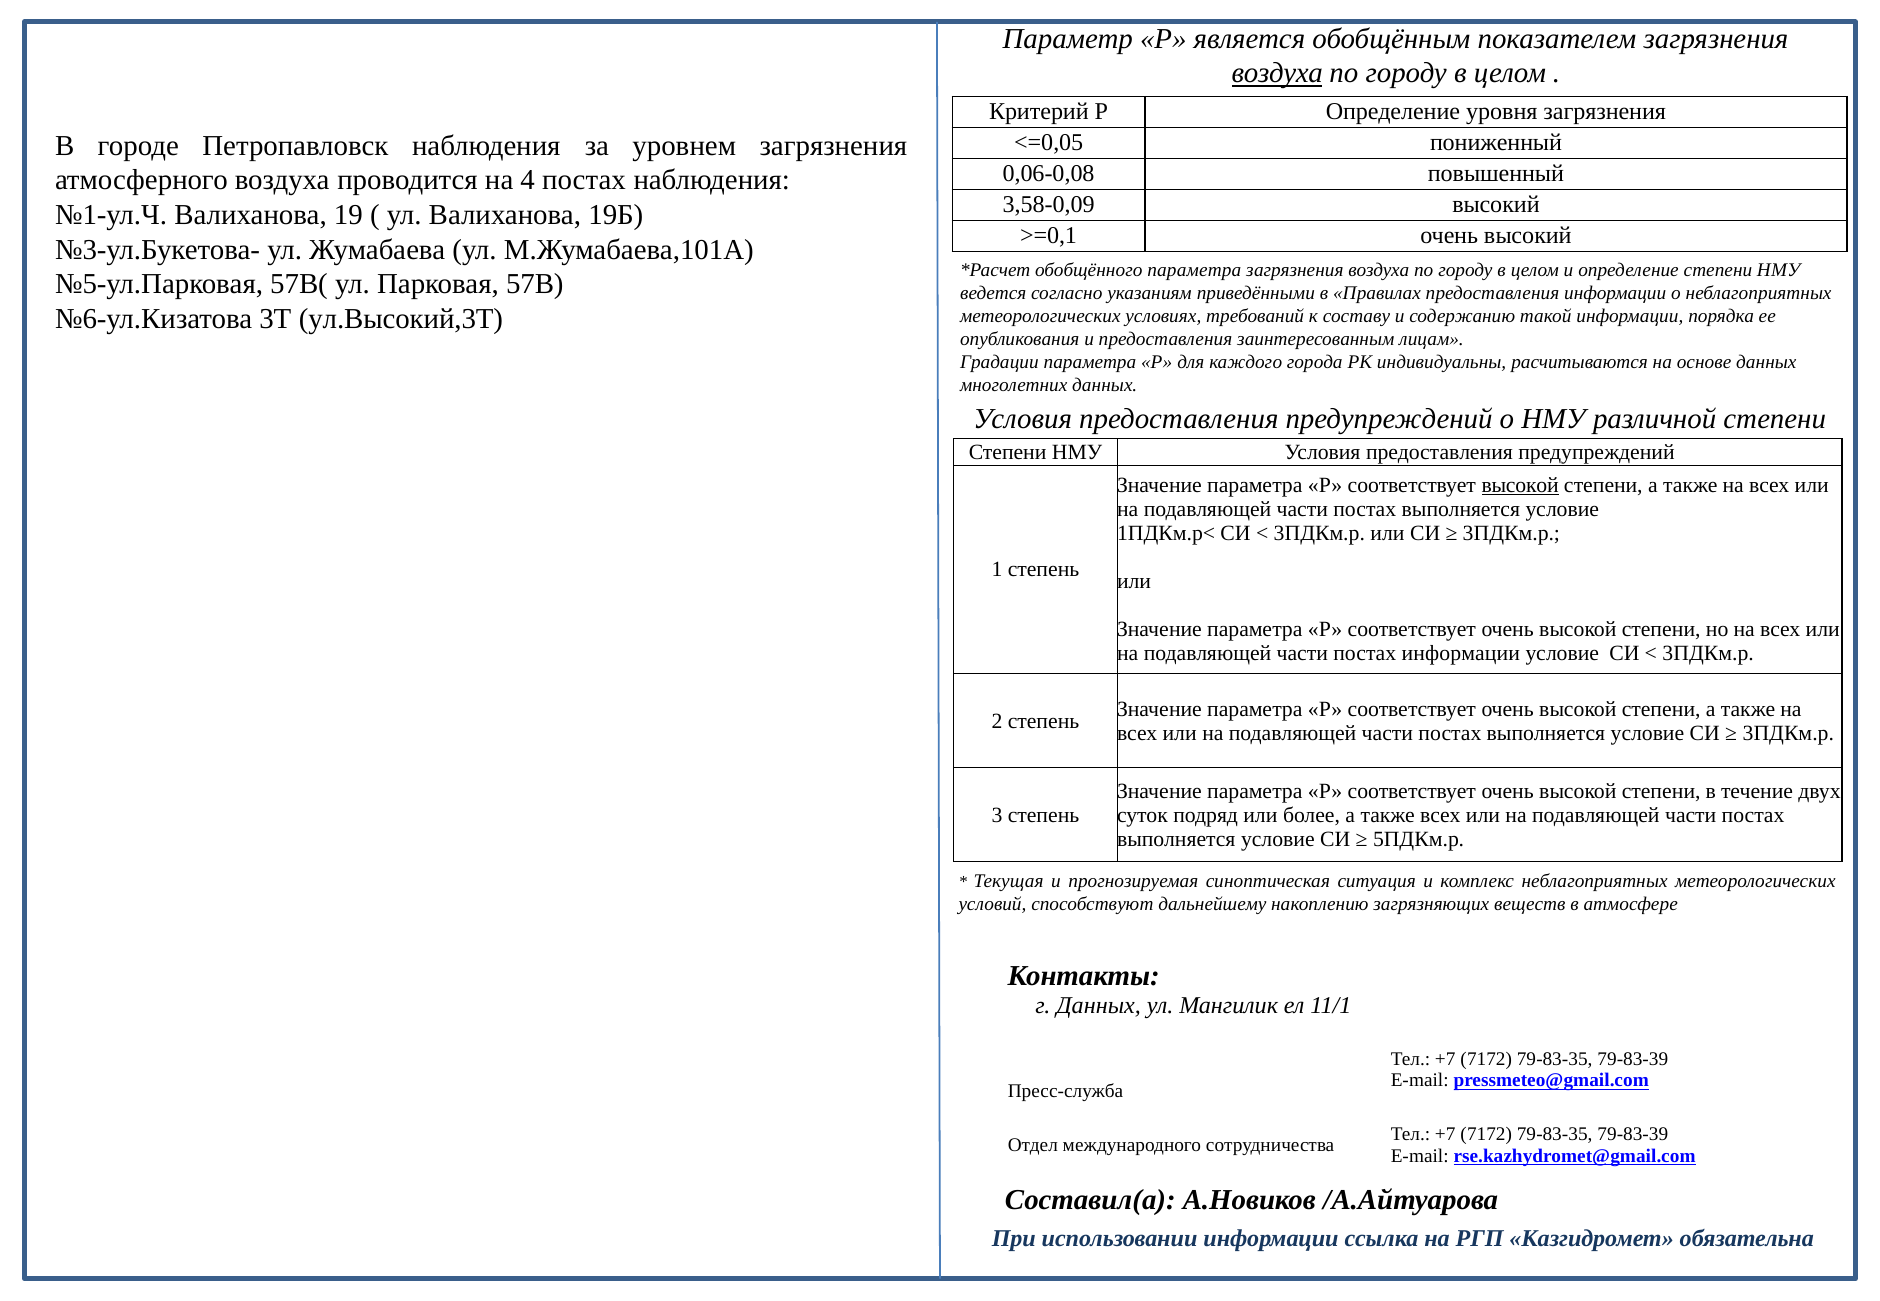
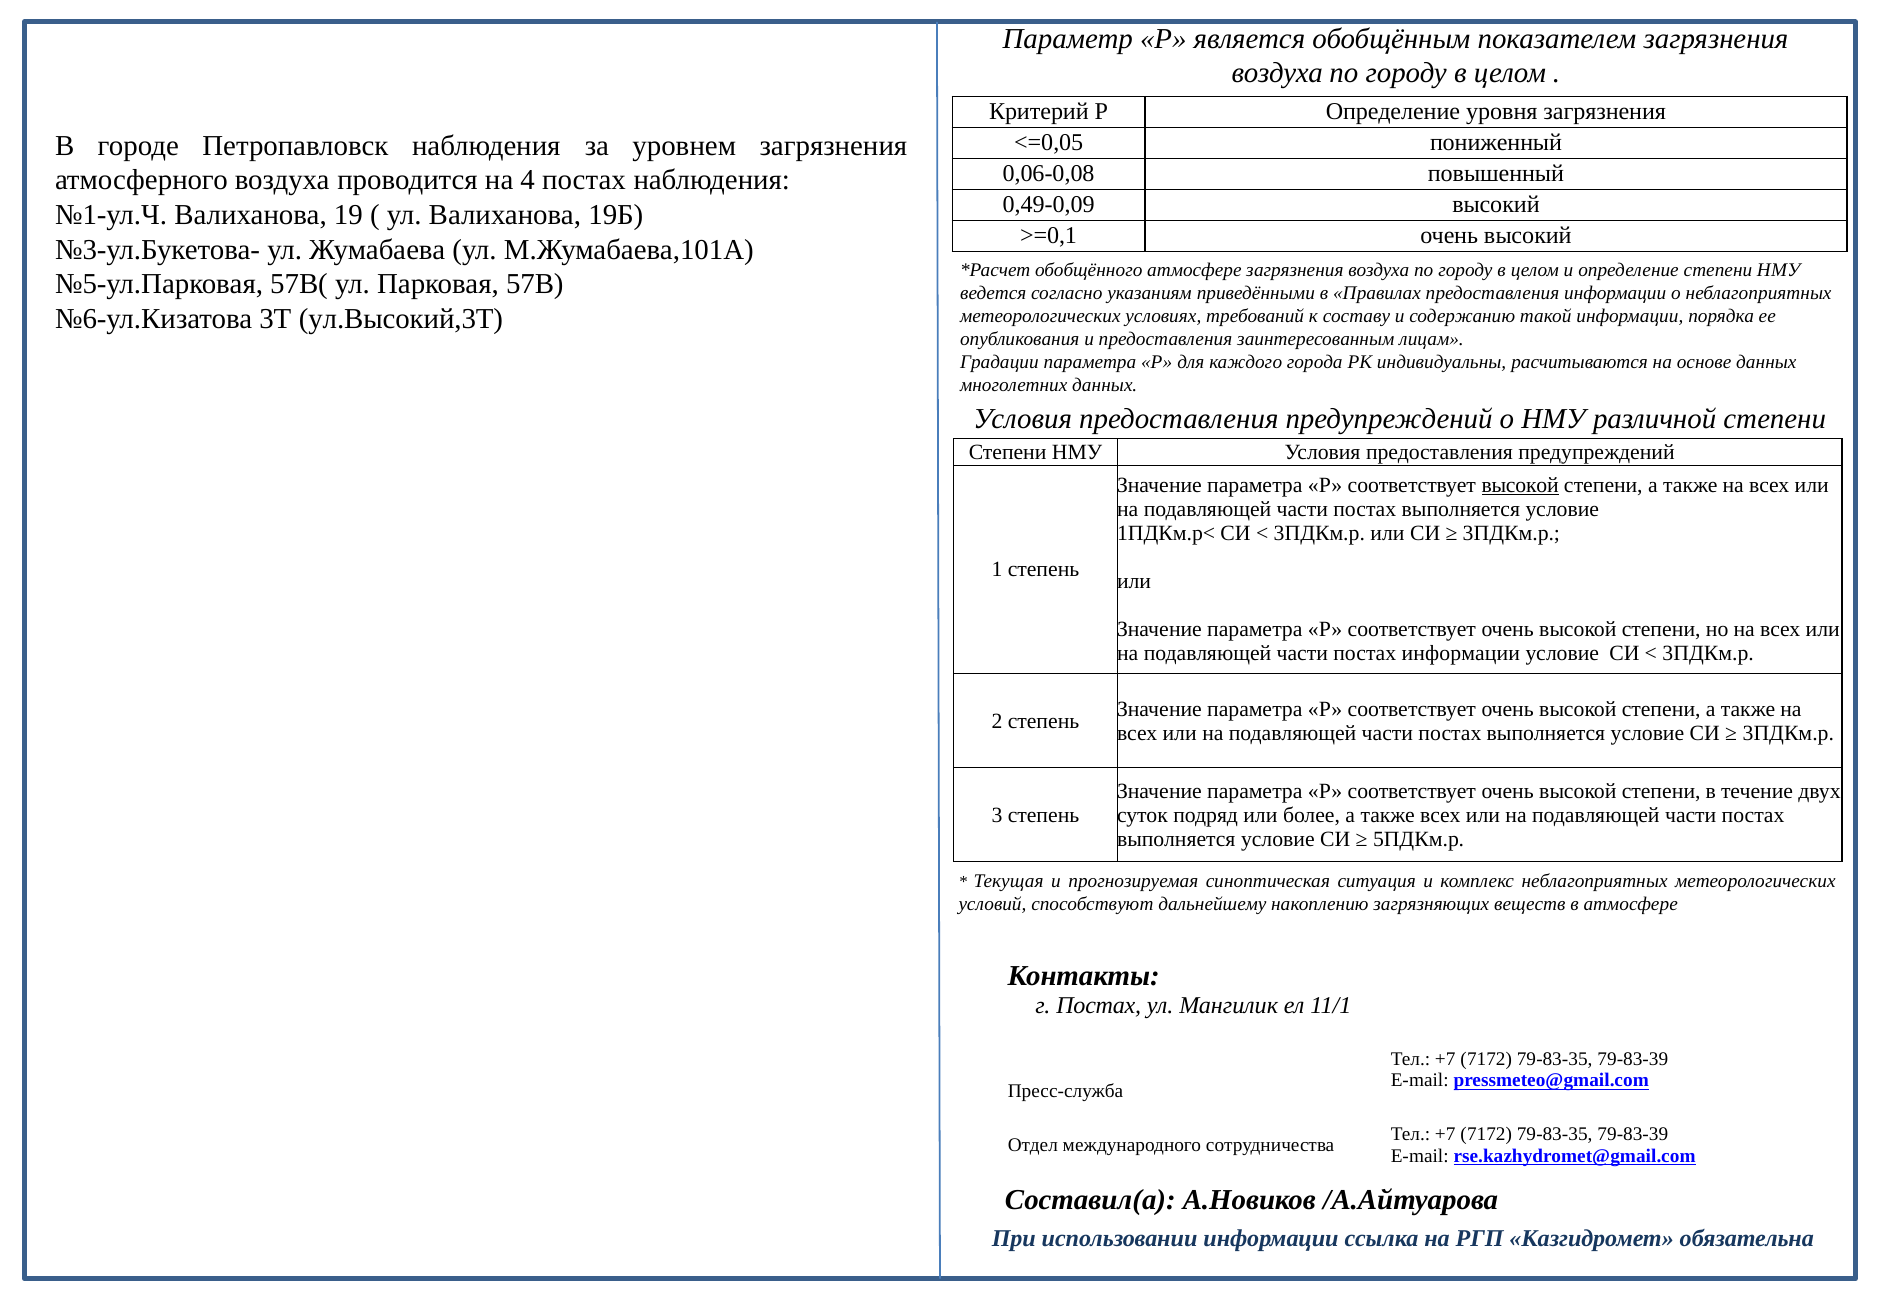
воздуха at (1277, 73) underline: present -> none
3,58-0,09: 3,58-0,09 -> 0,49-0,09
обобщённого параметра: параметра -> атмосфере
г Данных: Данных -> Постах
